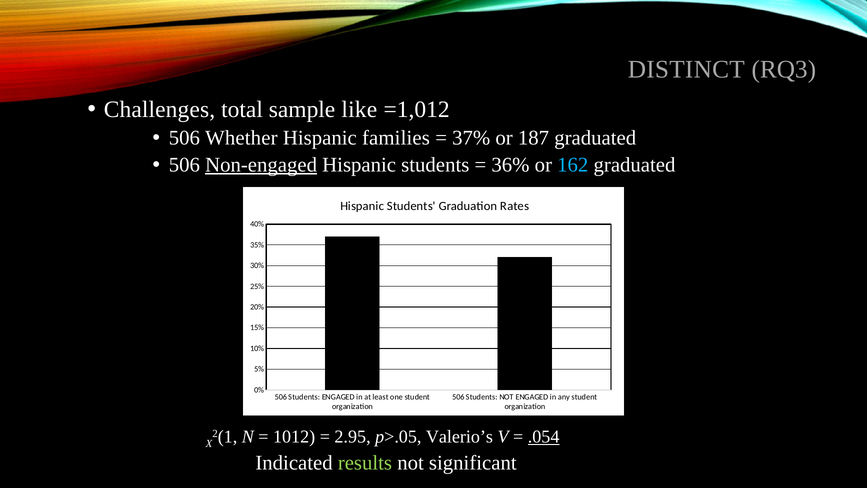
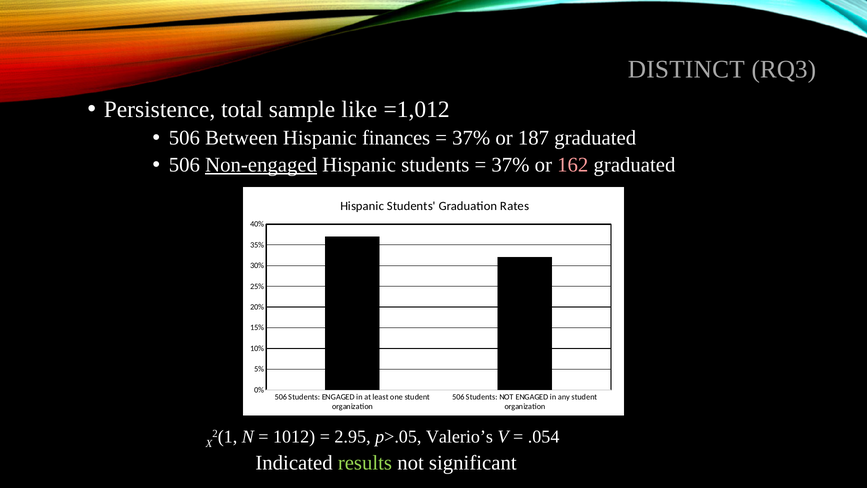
Challenges: Challenges -> Persistence
Whether: Whether -> Between
families: families -> finances
36% at (510, 165): 36% -> 37%
162 colour: light blue -> pink
.054 underline: present -> none
